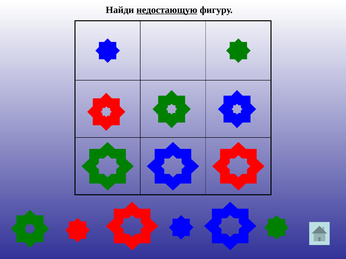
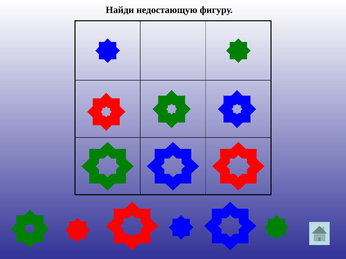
недостающую underline: present -> none
